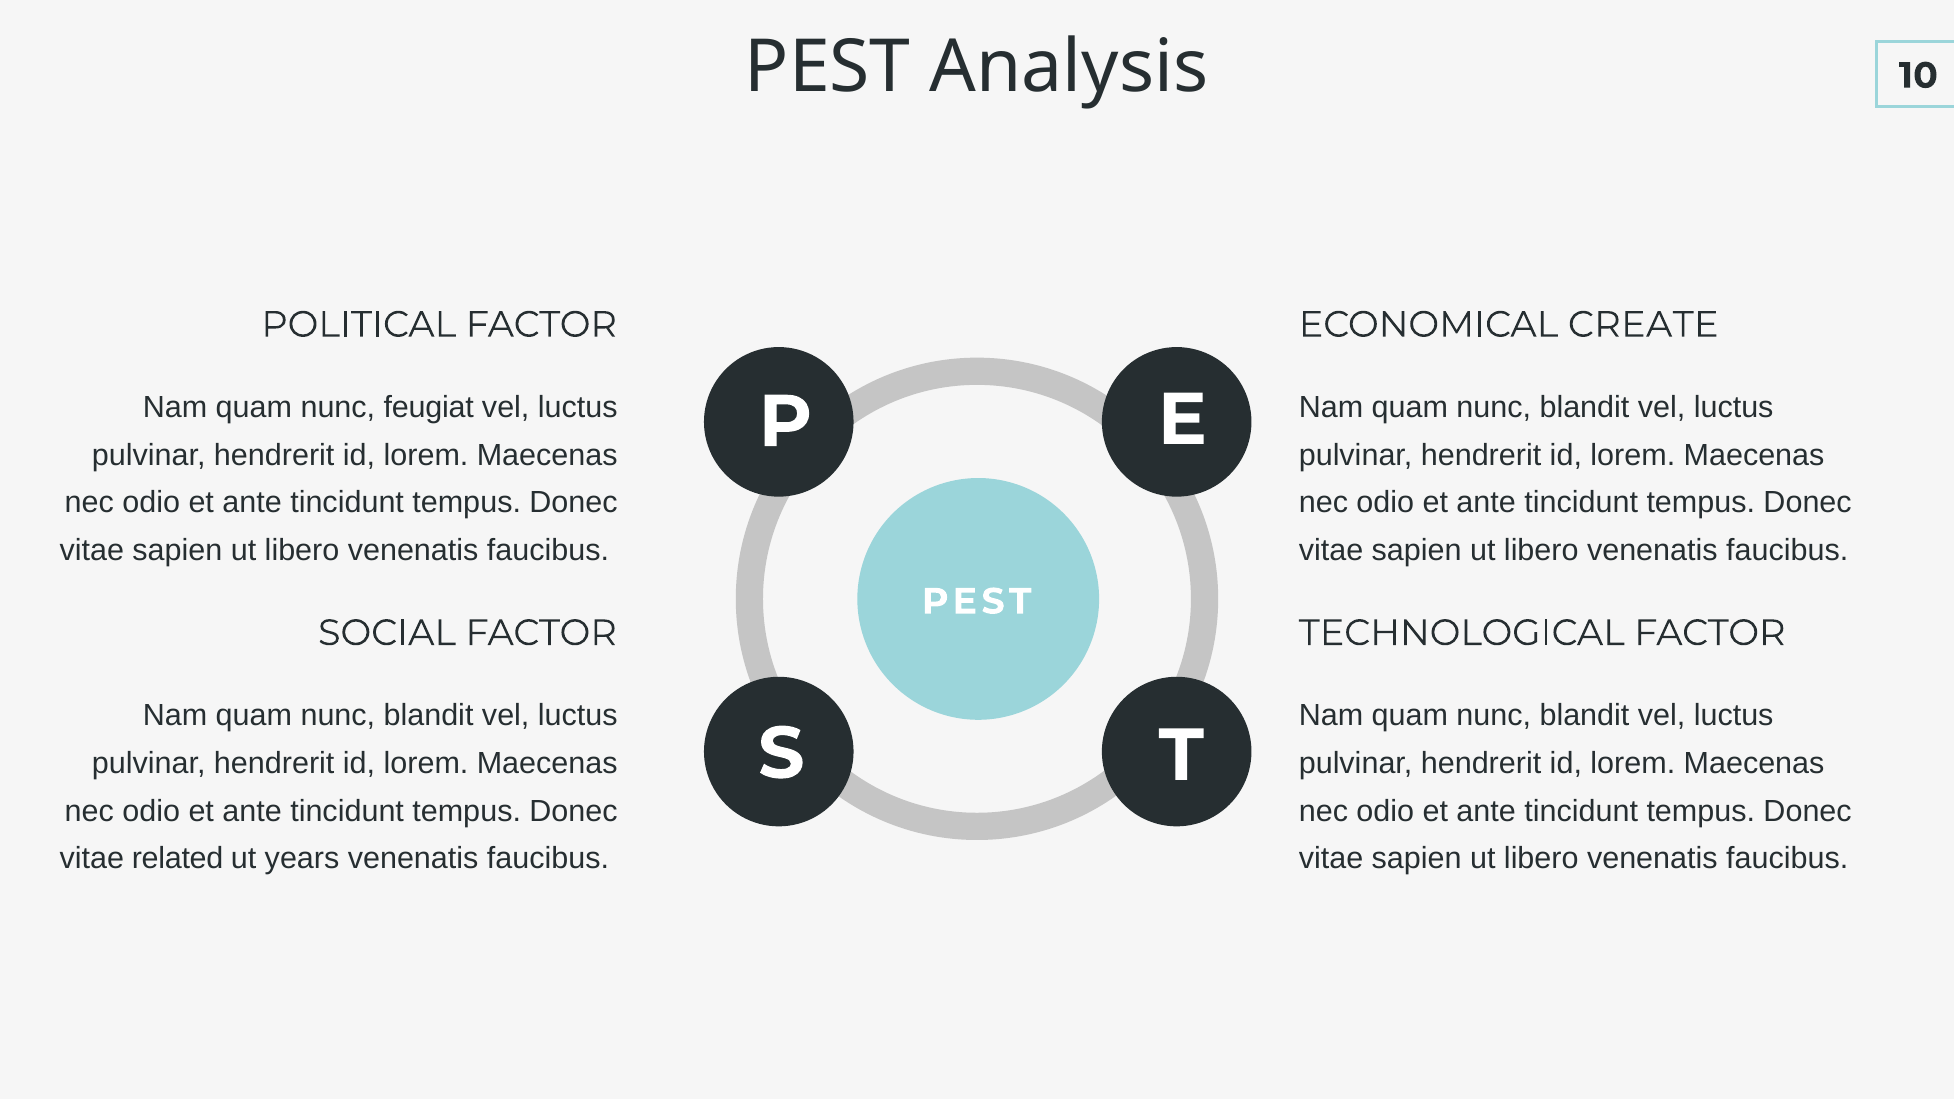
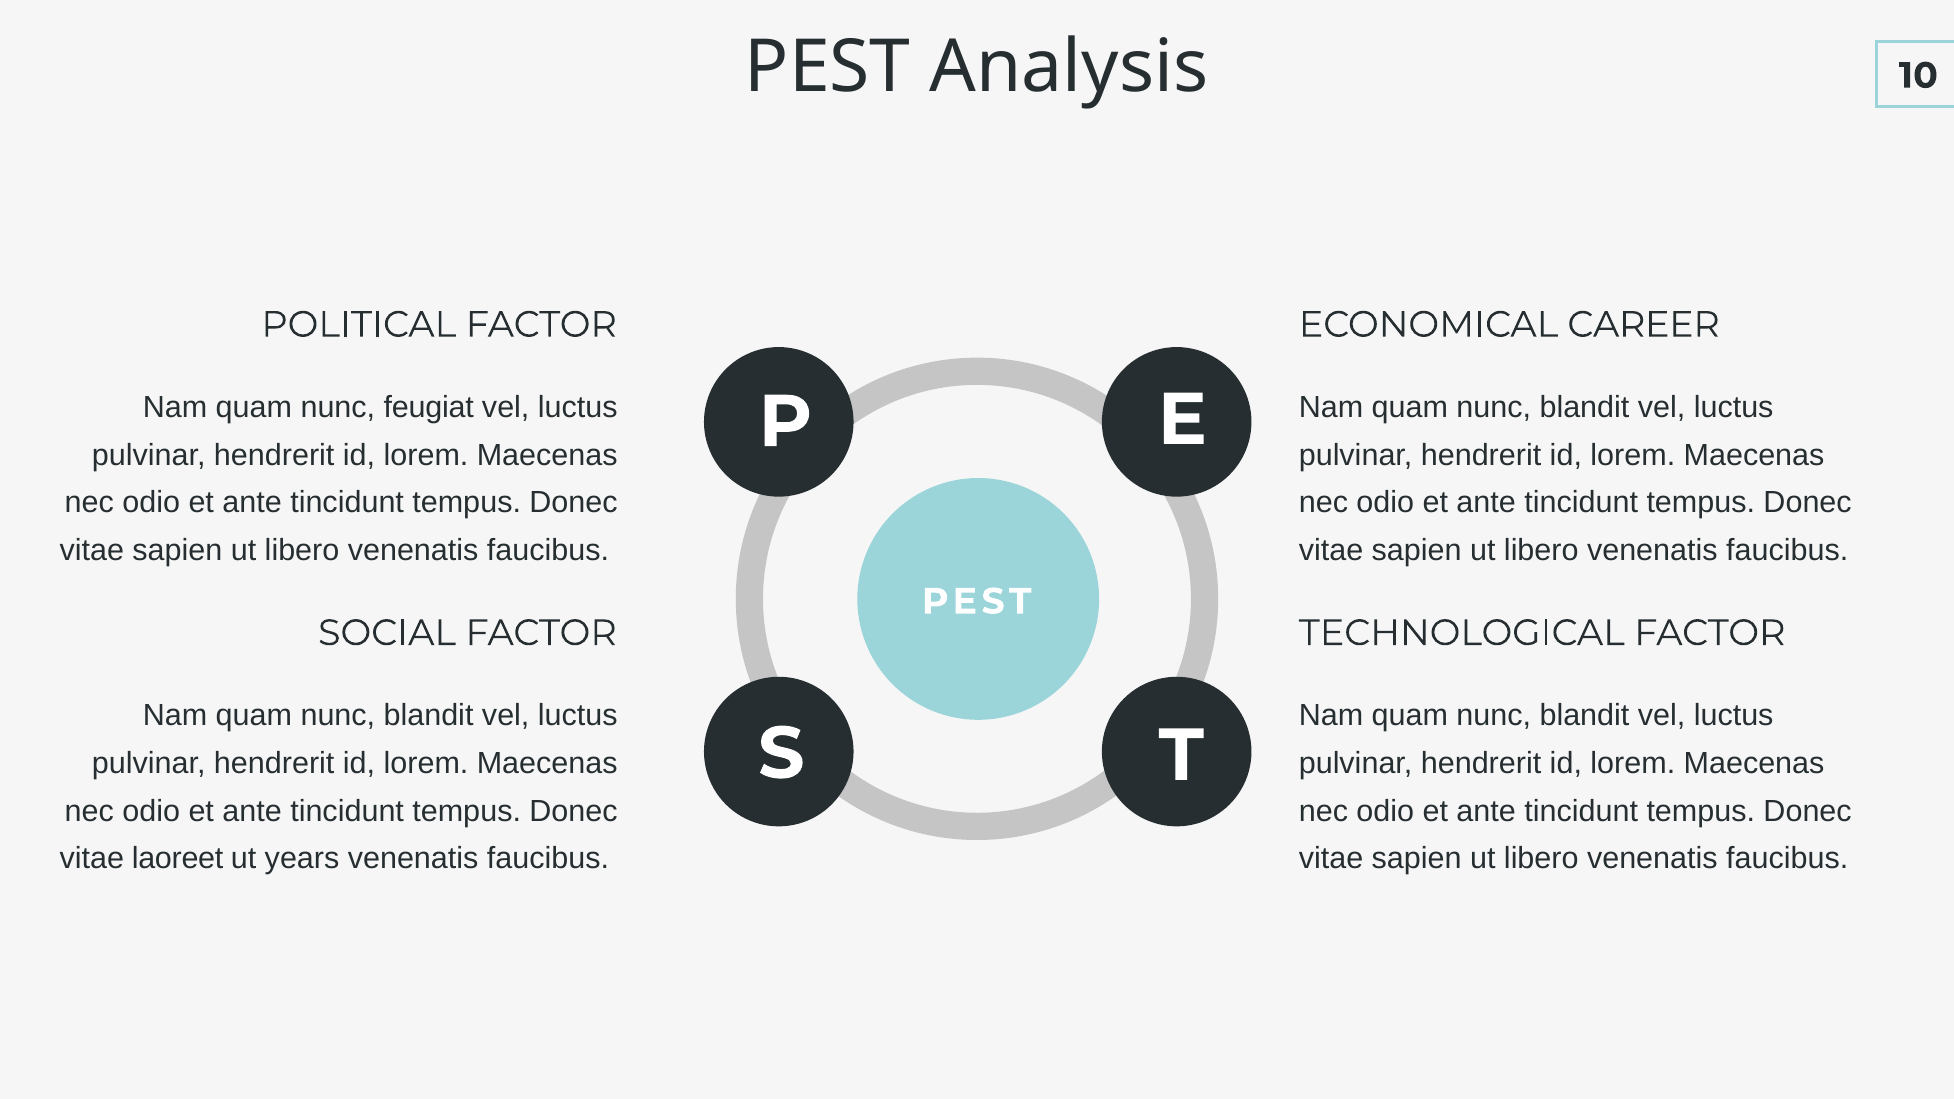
CREATE: CREATE -> CAREER
related: related -> laoreet
